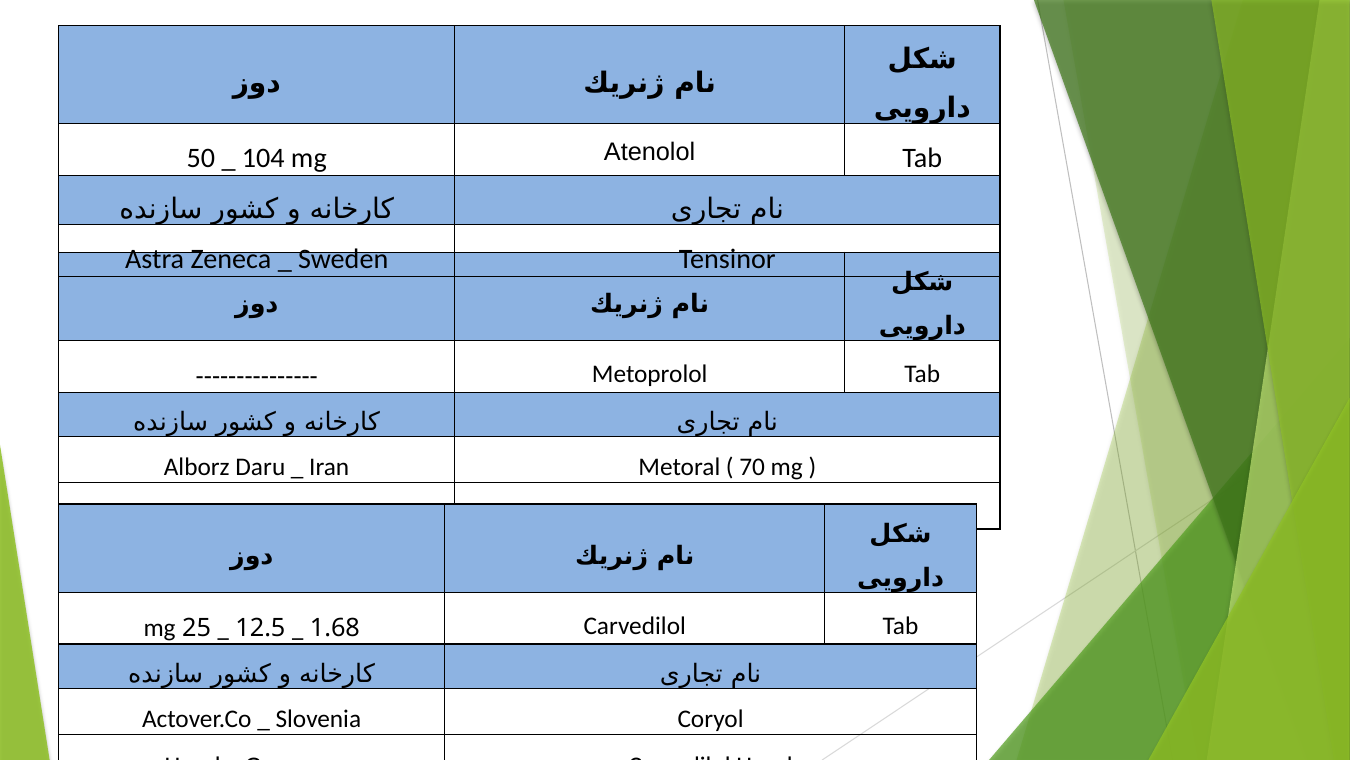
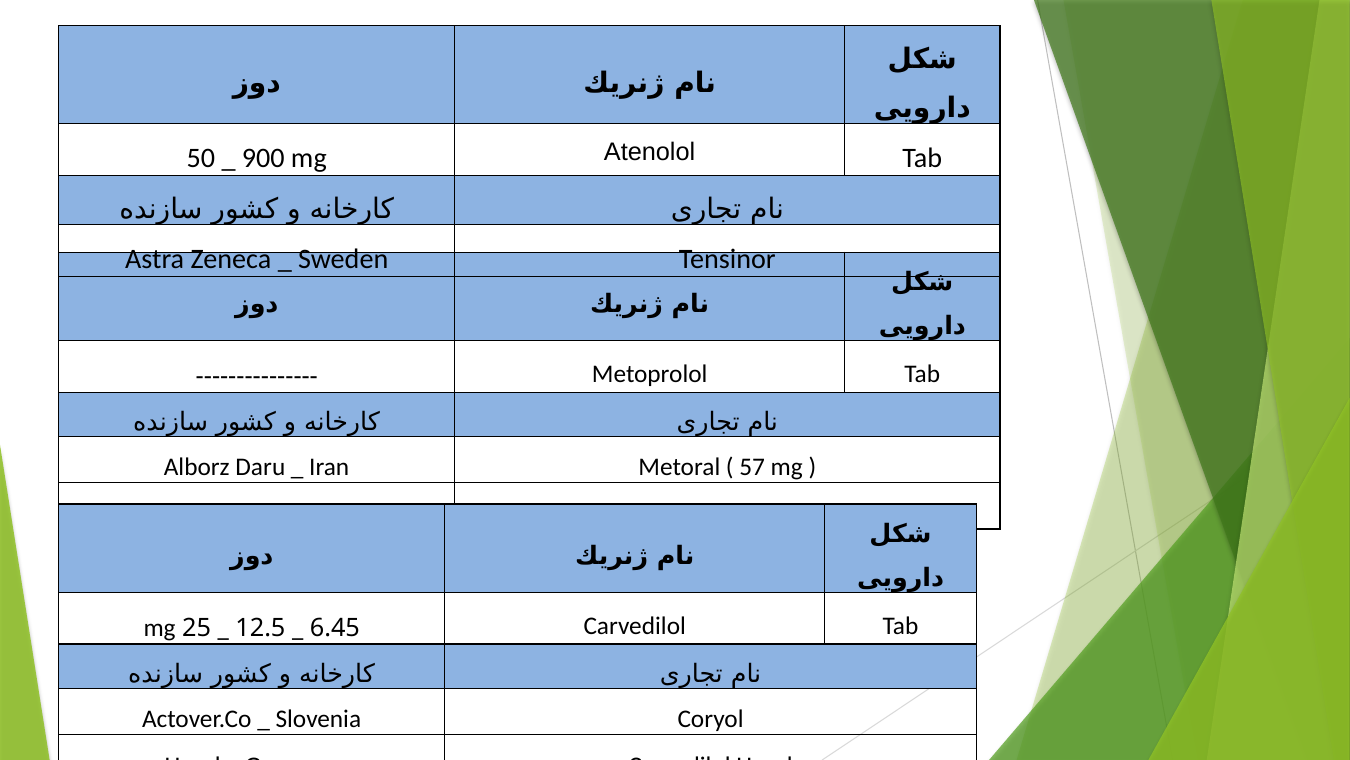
104: 104 -> 900
70: 70 -> 57
1.68: 1.68 -> 6.45
